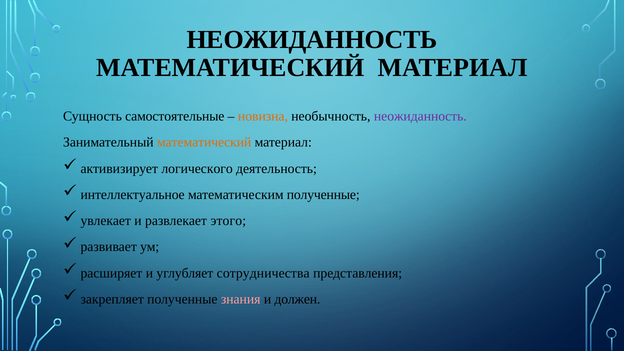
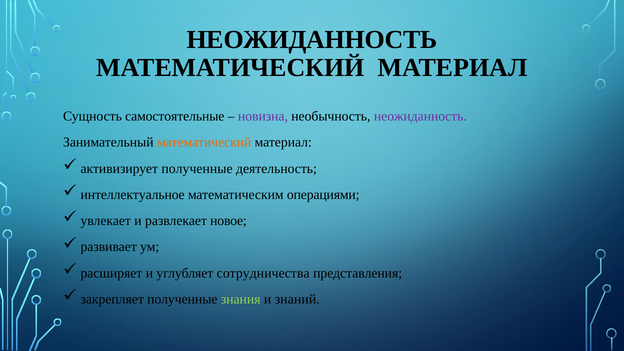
новизна colour: orange -> purple
активизирует логического: логического -> полученные
математическим полученные: полученные -> операциями
этого: этого -> новое
знания colour: pink -> light green
должен: должен -> знаний
